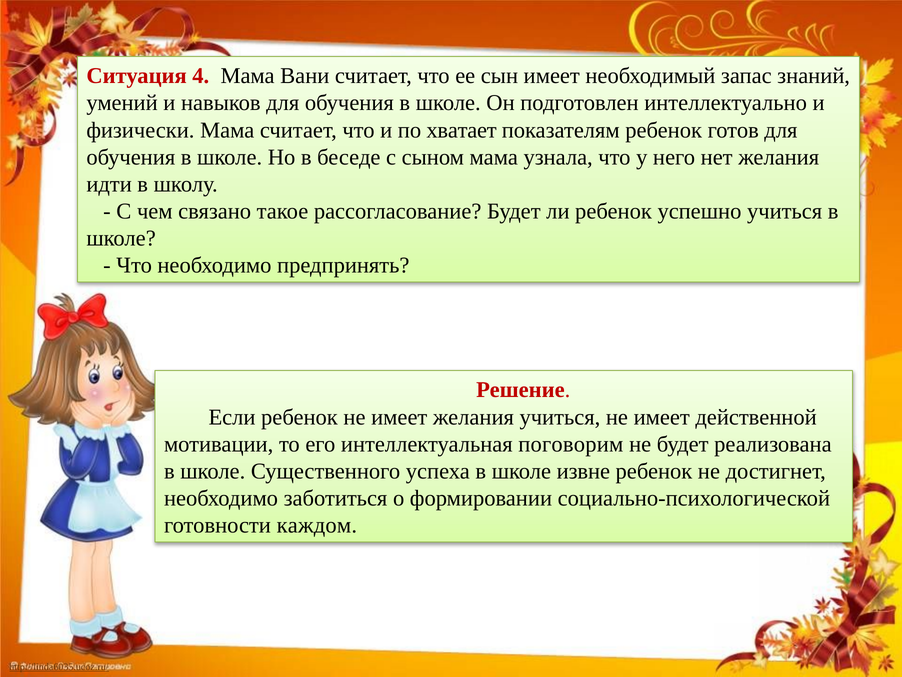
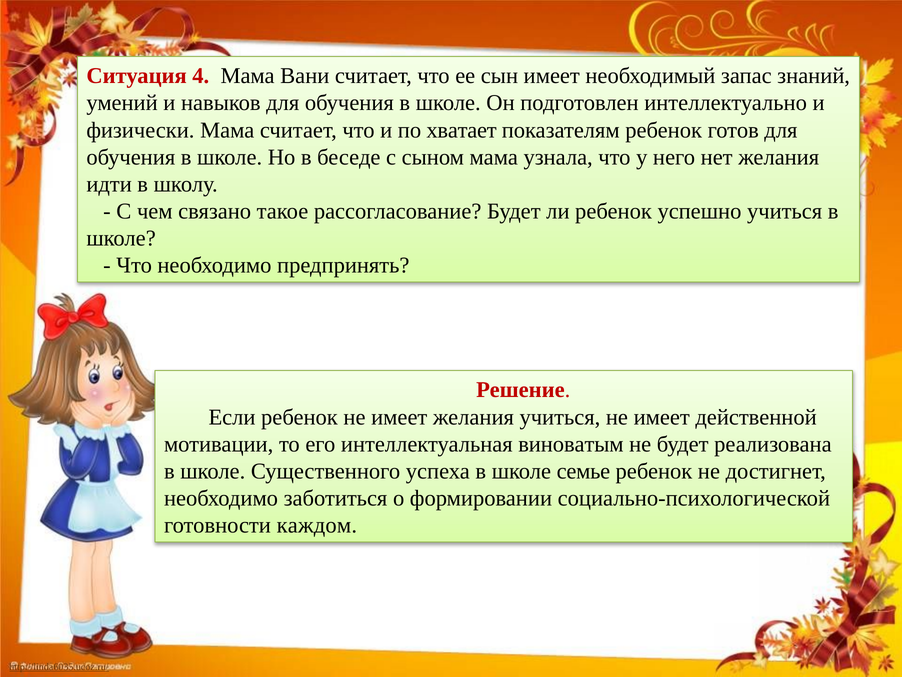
поговорим: поговорим -> виноватым
извне: извне -> семье
